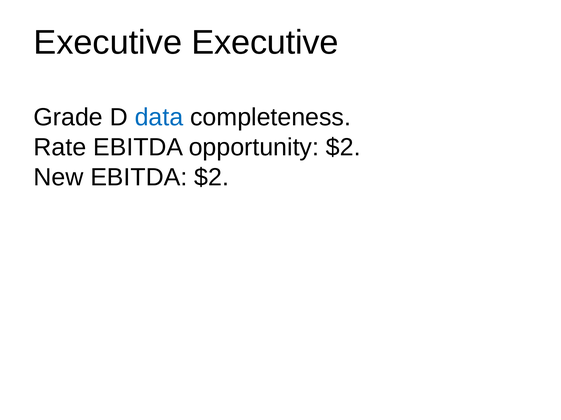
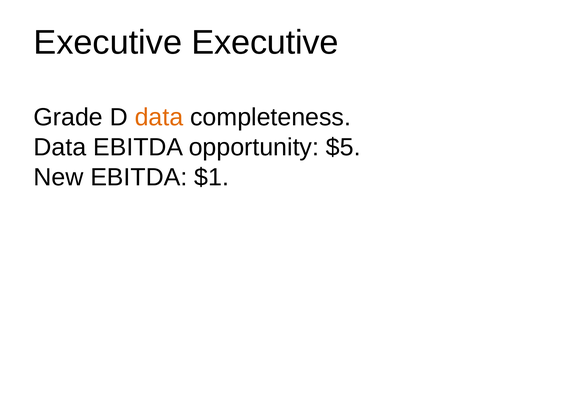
data at (159, 118) colour: blue -> orange
Rate at (60, 148): Rate -> Data
opportunity $2: $2 -> $5
EBITDA $2: $2 -> $1
